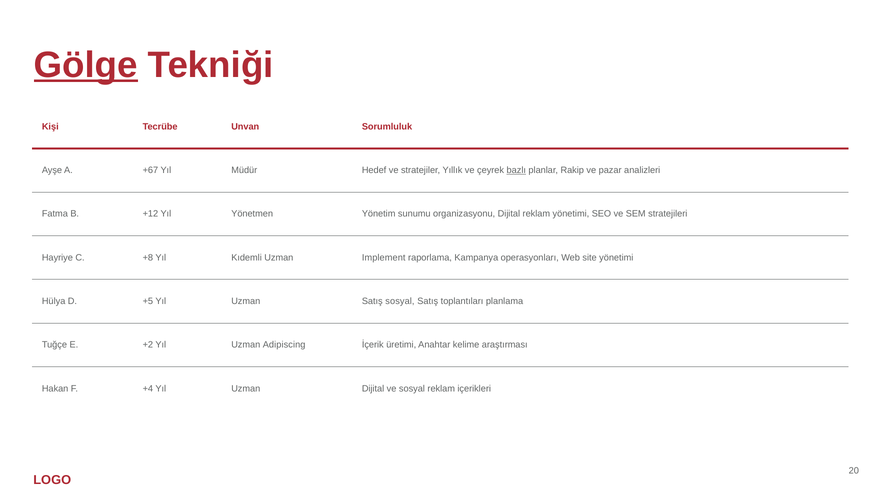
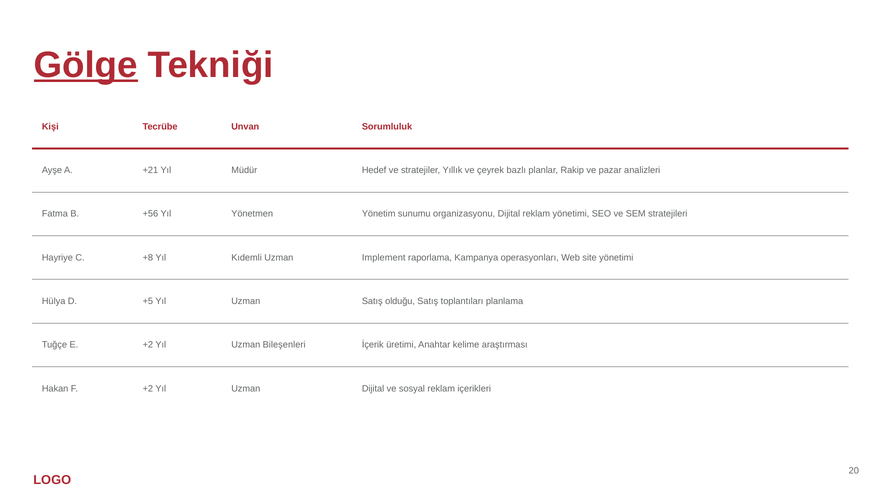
+67: +67 -> +21
bazlı underline: present -> none
+12: +12 -> +56
Satış sosyal: sosyal -> olduğu
Adipiscing: Adipiscing -> Bileşenleri
F +4: +4 -> +2
